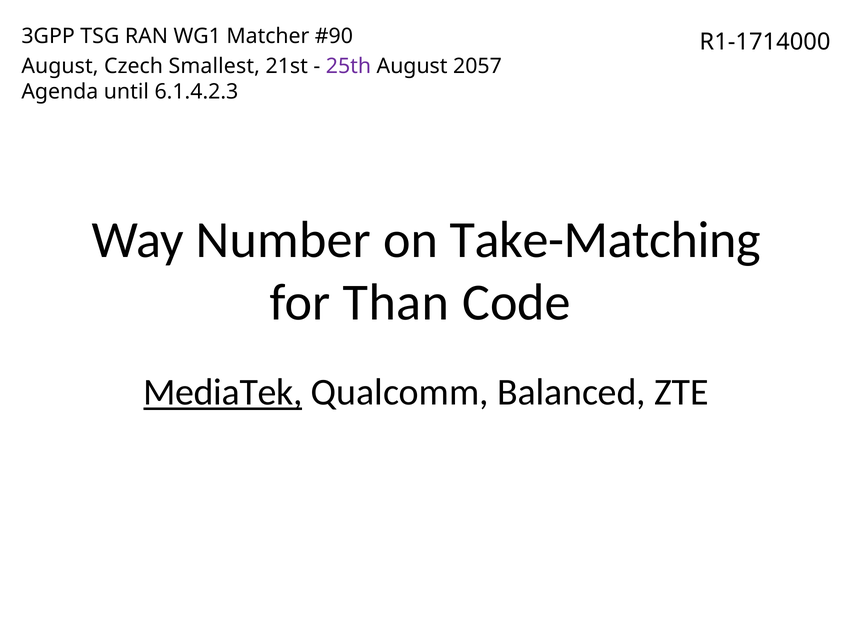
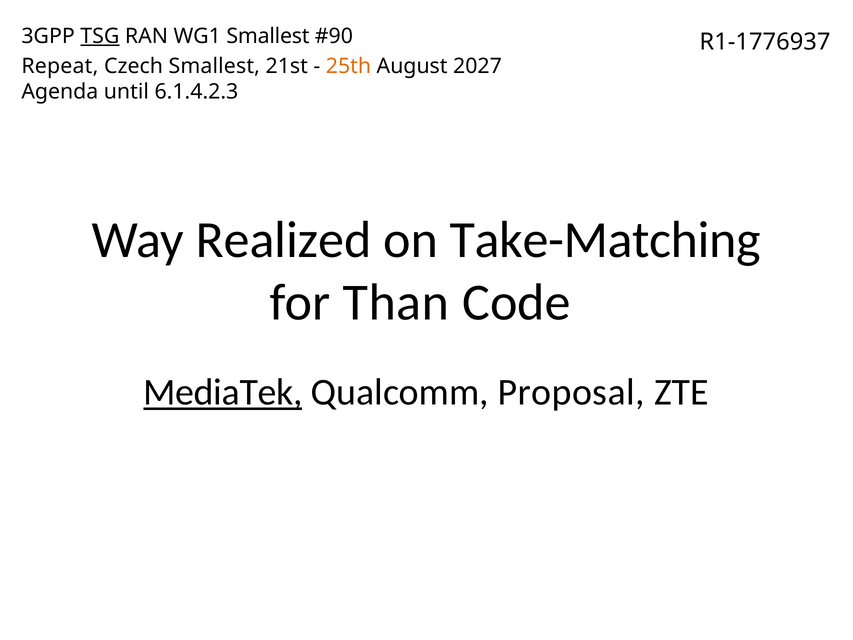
TSG underline: none -> present
WG1 Matcher: Matcher -> Smallest
R1-1714000: R1-1714000 -> R1-1776937
August at (60, 66): August -> Repeat
25th colour: purple -> orange
2057: 2057 -> 2027
Number: Number -> Realized
Balanced: Balanced -> Proposal
